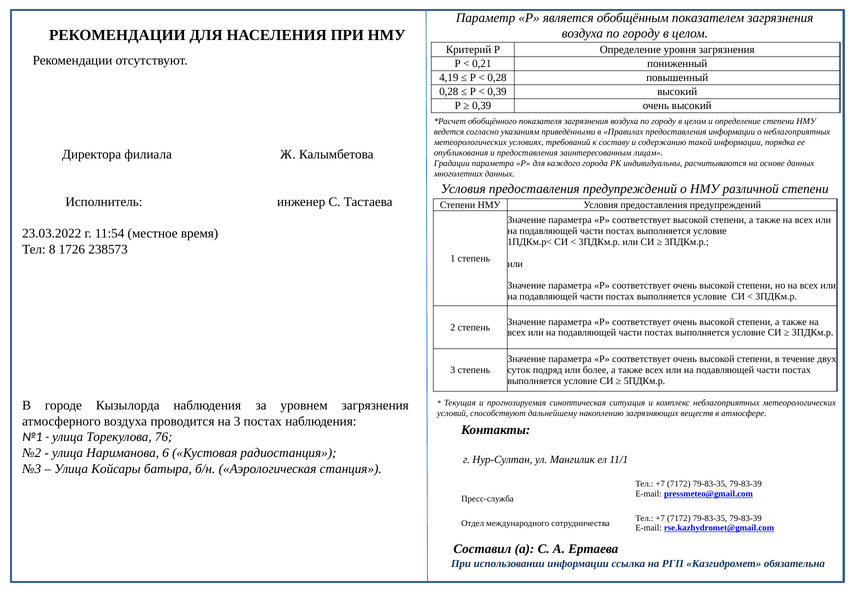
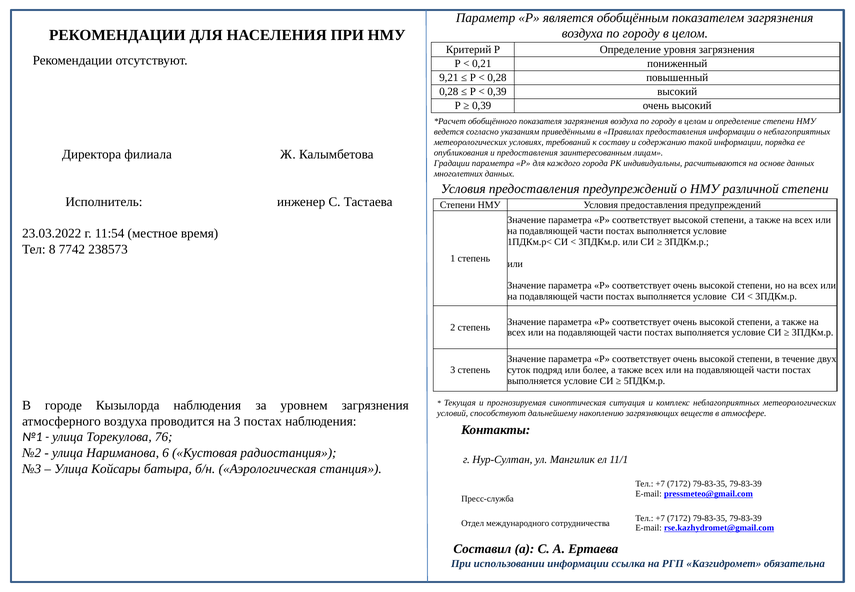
4,19: 4,19 -> 9,21
1726: 1726 -> 7742
